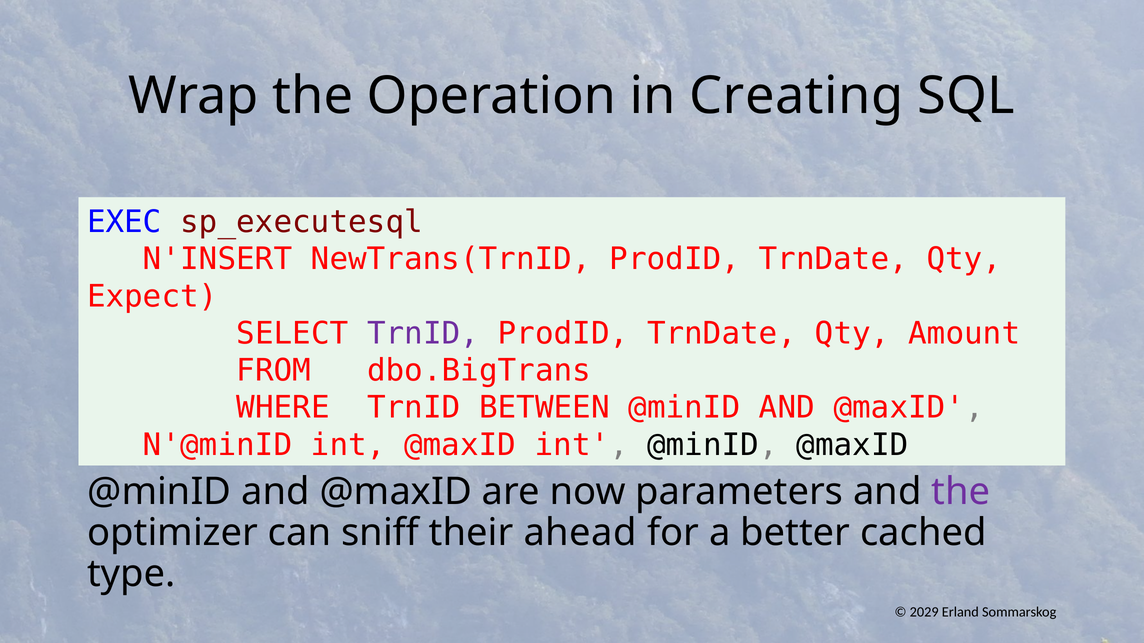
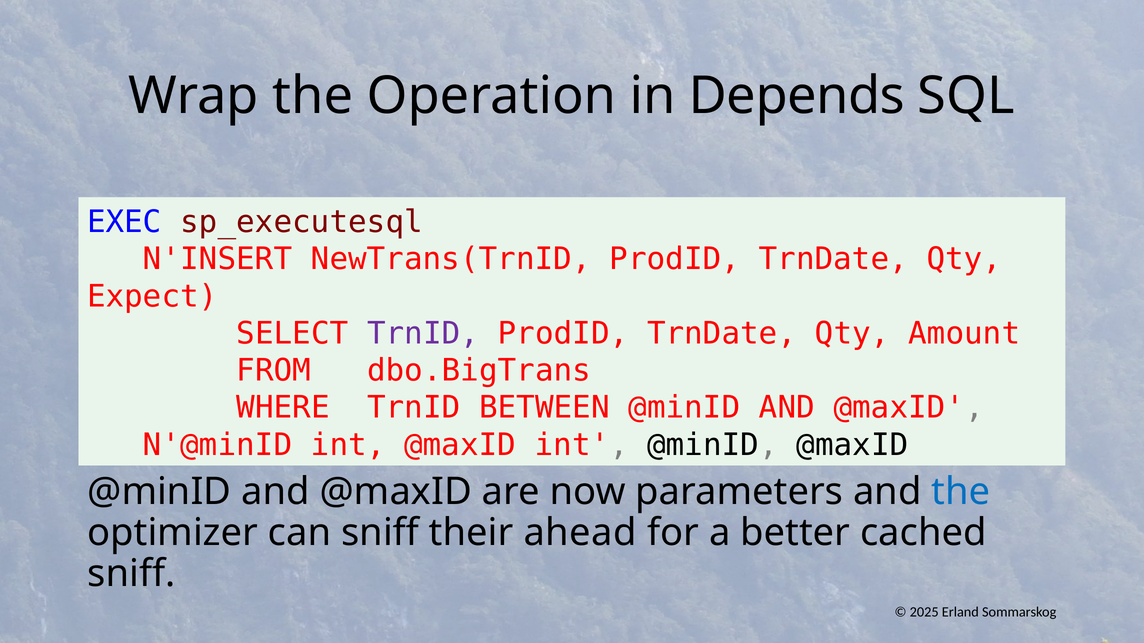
Creating: Creating -> Depends
the at (961, 492) colour: purple -> blue
type at (131, 574): type -> sniff
2029: 2029 -> 2025
